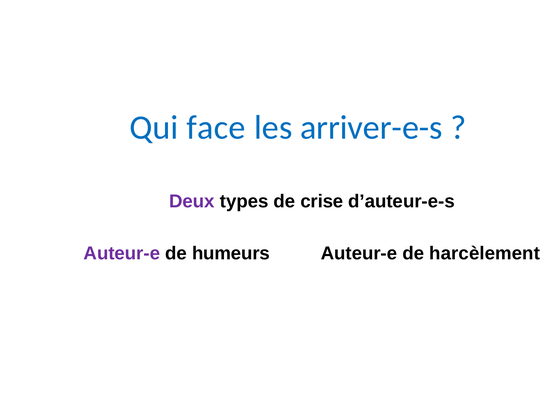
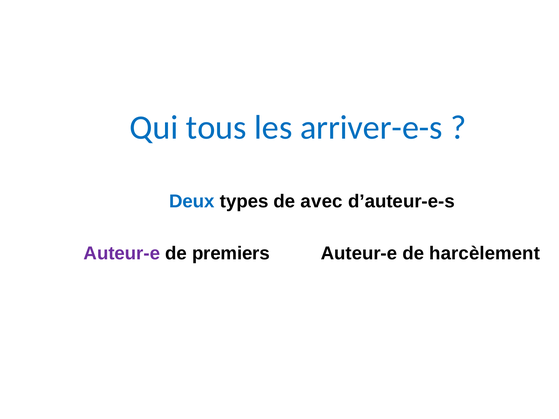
face: face -> tous
Deux colour: purple -> blue
crise: crise -> avec
humeurs: humeurs -> premiers
